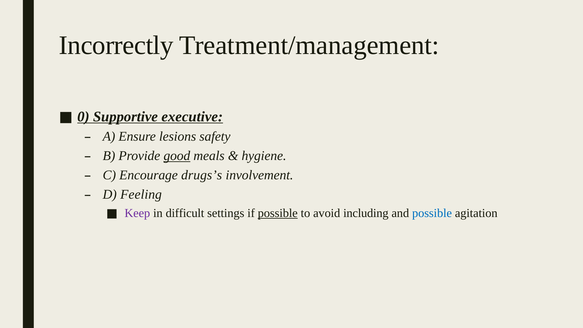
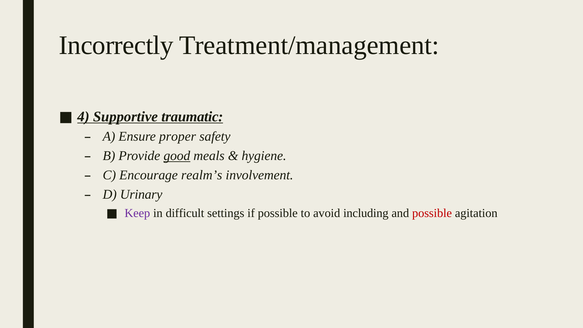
0: 0 -> 4
executive: executive -> traumatic
lesions: lesions -> proper
drugs’s: drugs’s -> realm’s
Feeling: Feeling -> Urinary
possible at (278, 213) underline: present -> none
possible at (432, 213) colour: blue -> red
